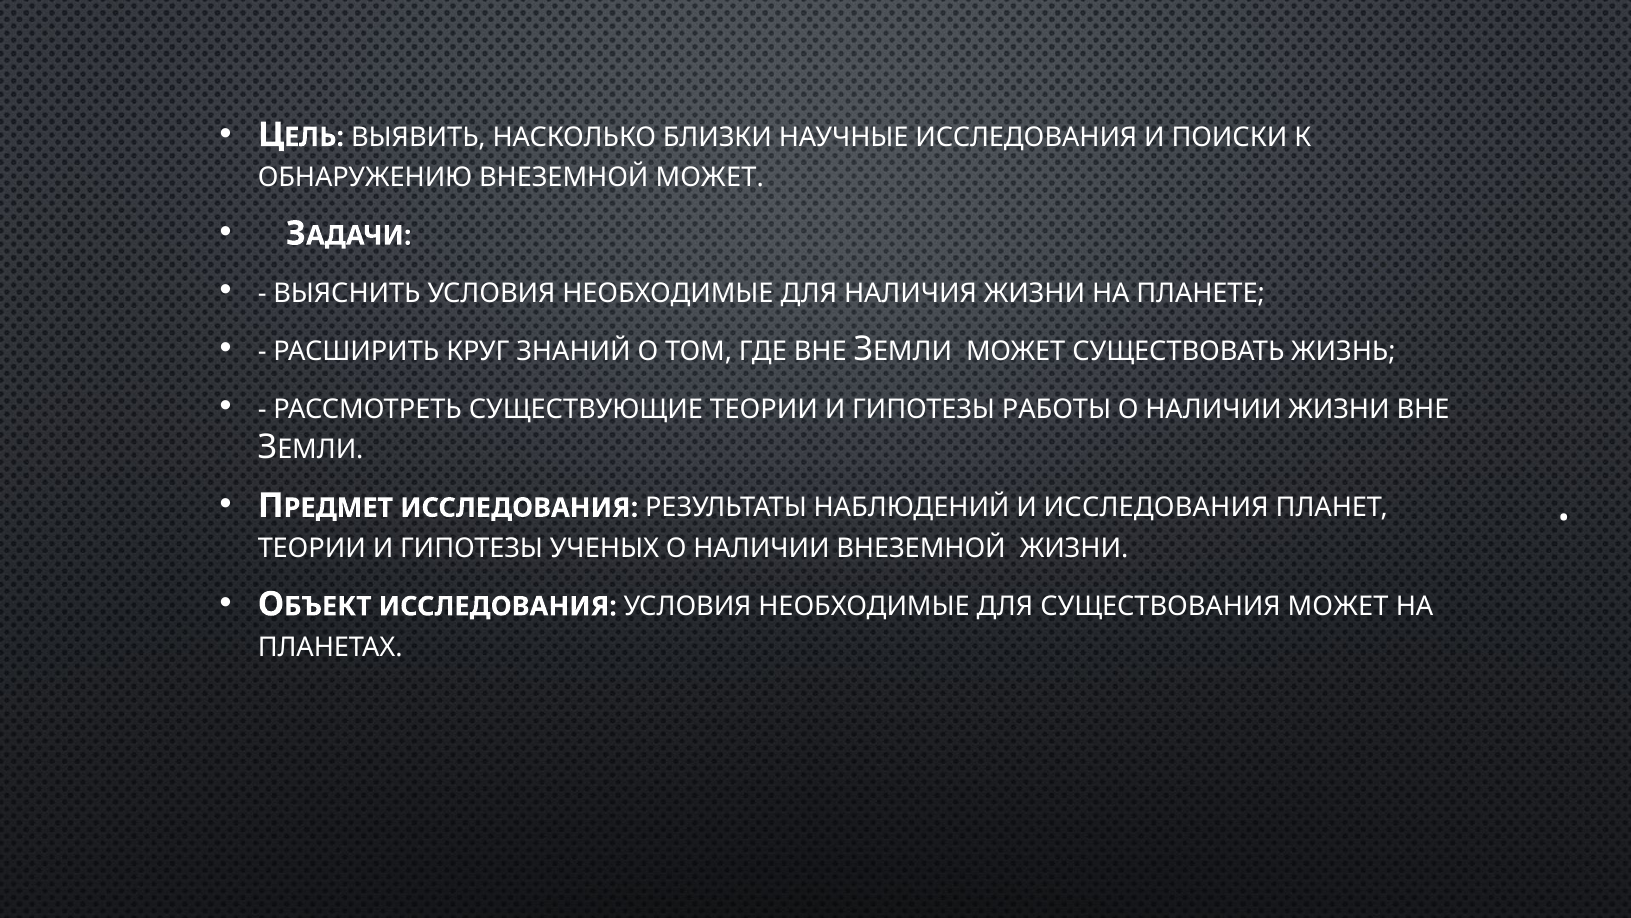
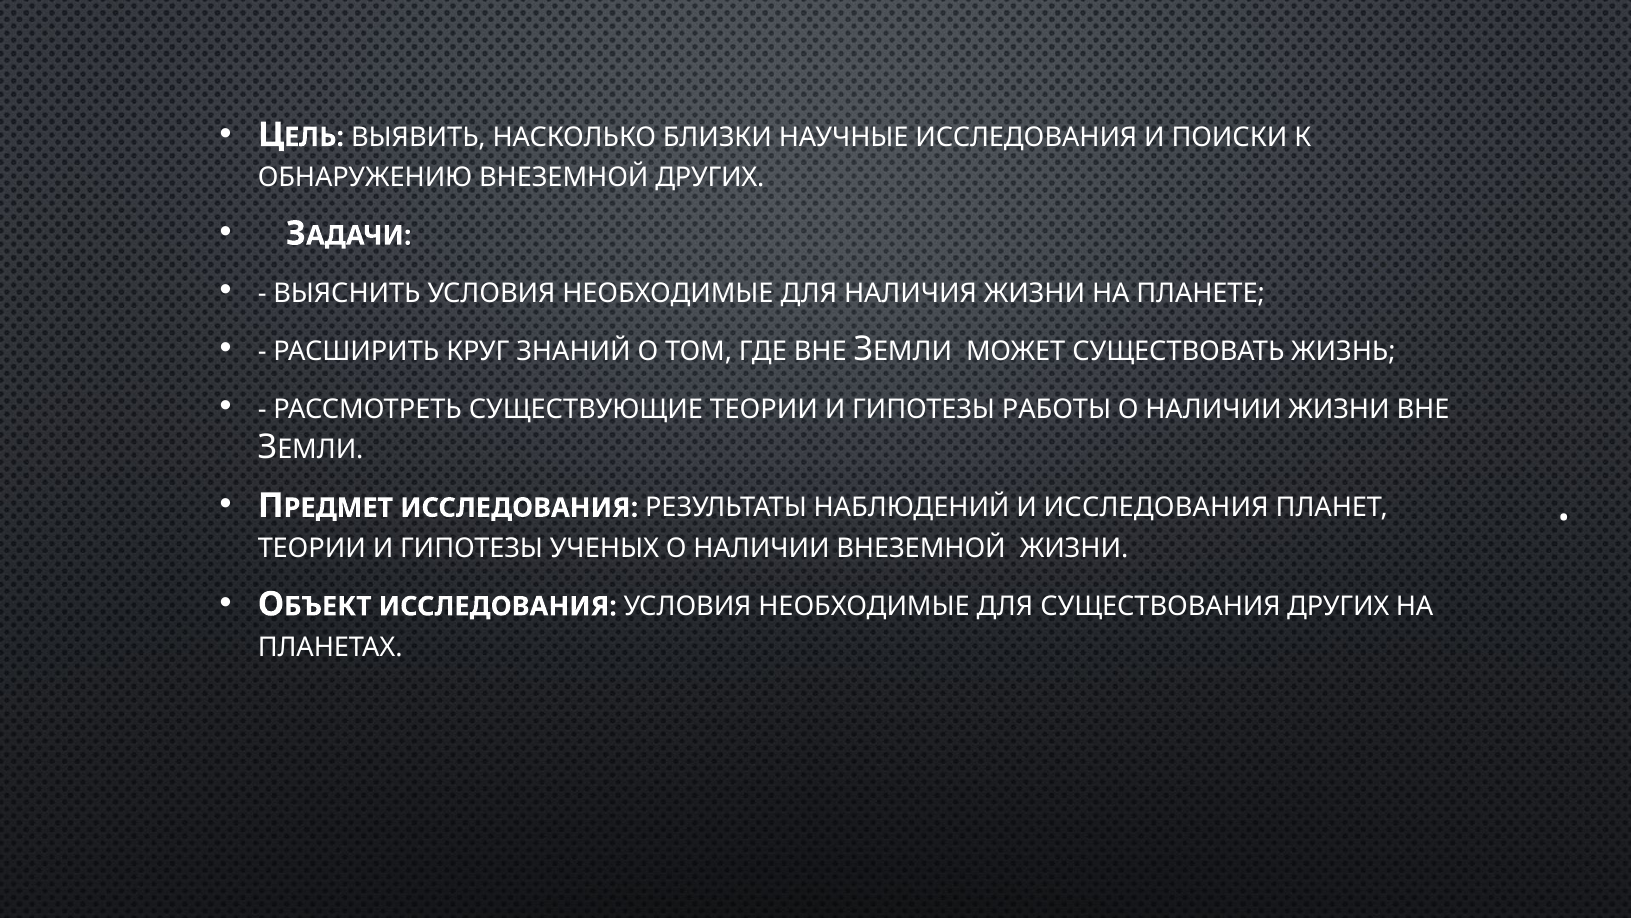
ВНЕЗЕМНОЙ МОЖЕТ: МОЖЕТ -> ДРУГИХ
СУЩЕСТВОВАНИЯ МОЖЕТ: МОЖЕТ -> ДРУГИХ
